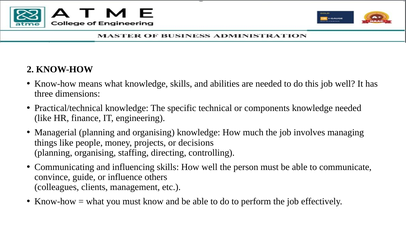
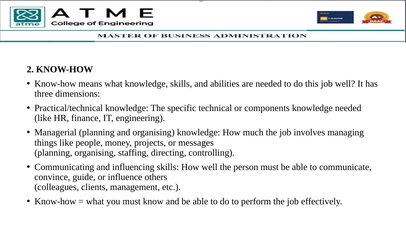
decisions: decisions -> messages
